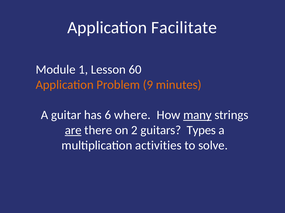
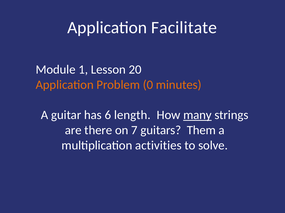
60: 60 -> 20
9: 9 -> 0
where: where -> length
are underline: present -> none
2: 2 -> 7
Types: Types -> Them
